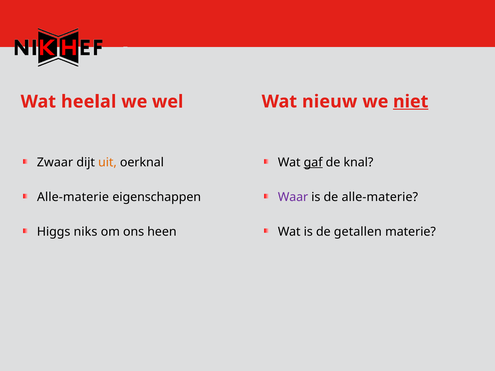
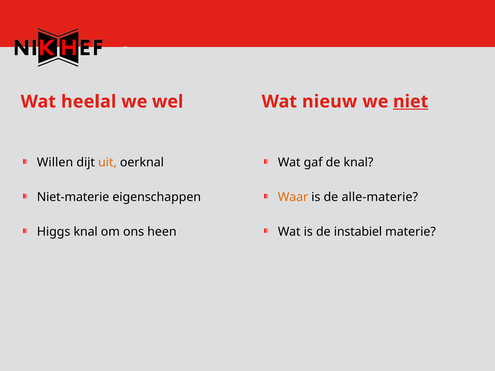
gaf underline: present -> none
Zwaar: Zwaar -> Willen
Waar colour: purple -> orange
Alle-materie at (73, 197): Alle-materie -> Niet-materie
getallen: getallen -> instabiel
Higgs niks: niks -> knal
